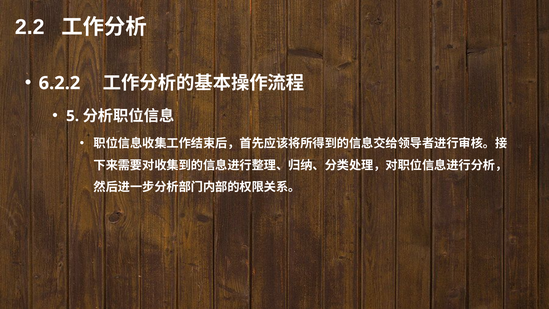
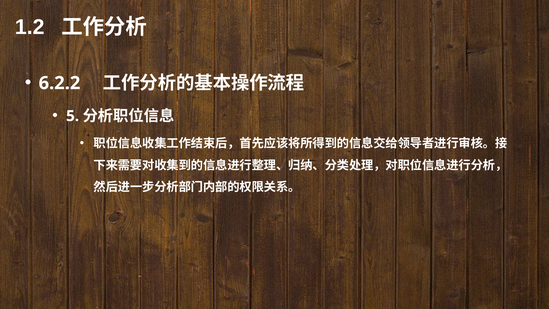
2.2: 2.2 -> 1.2
